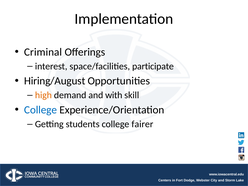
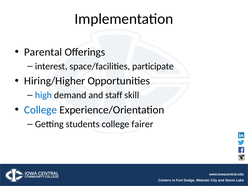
Criminal: Criminal -> Parental
Hiring/August: Hiring/August -> Hiring/Higher
high colour: orange -> blue
with: with -> staff
